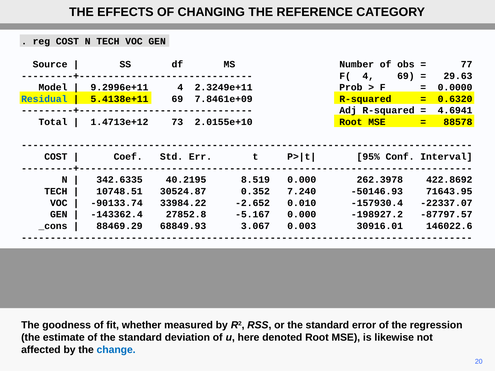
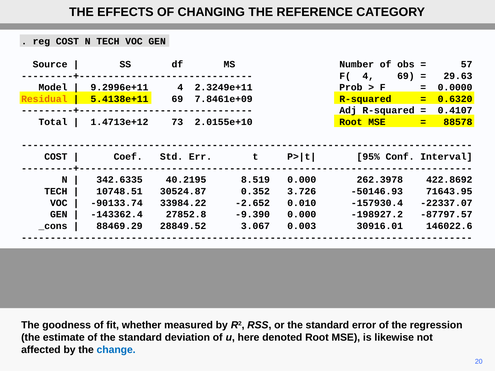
77: 77 -> 57
Residual colour: blue -> orange
4.6941: 4.6941 -> 0.4107
7.240: 7.240 -> 3.726
-5.167: -5.167 -> -9.390
68849.93: 68849.93 -> 28849.52
